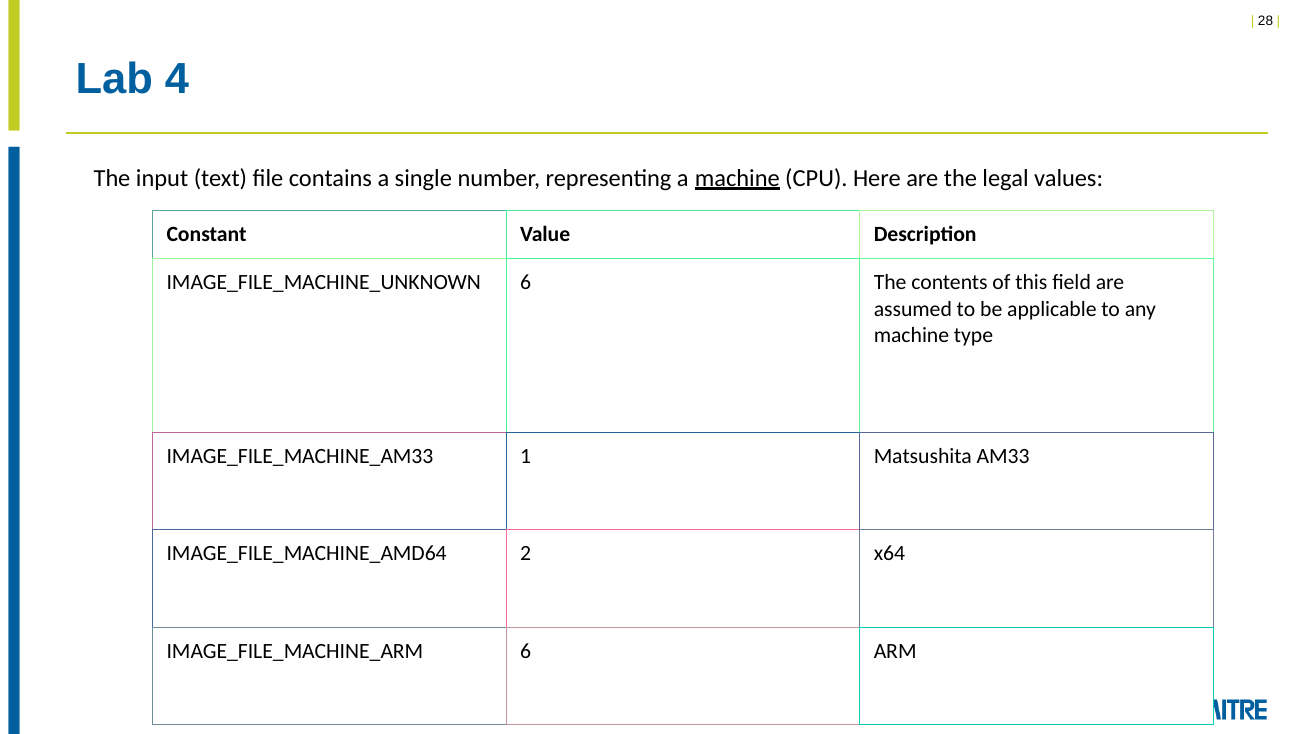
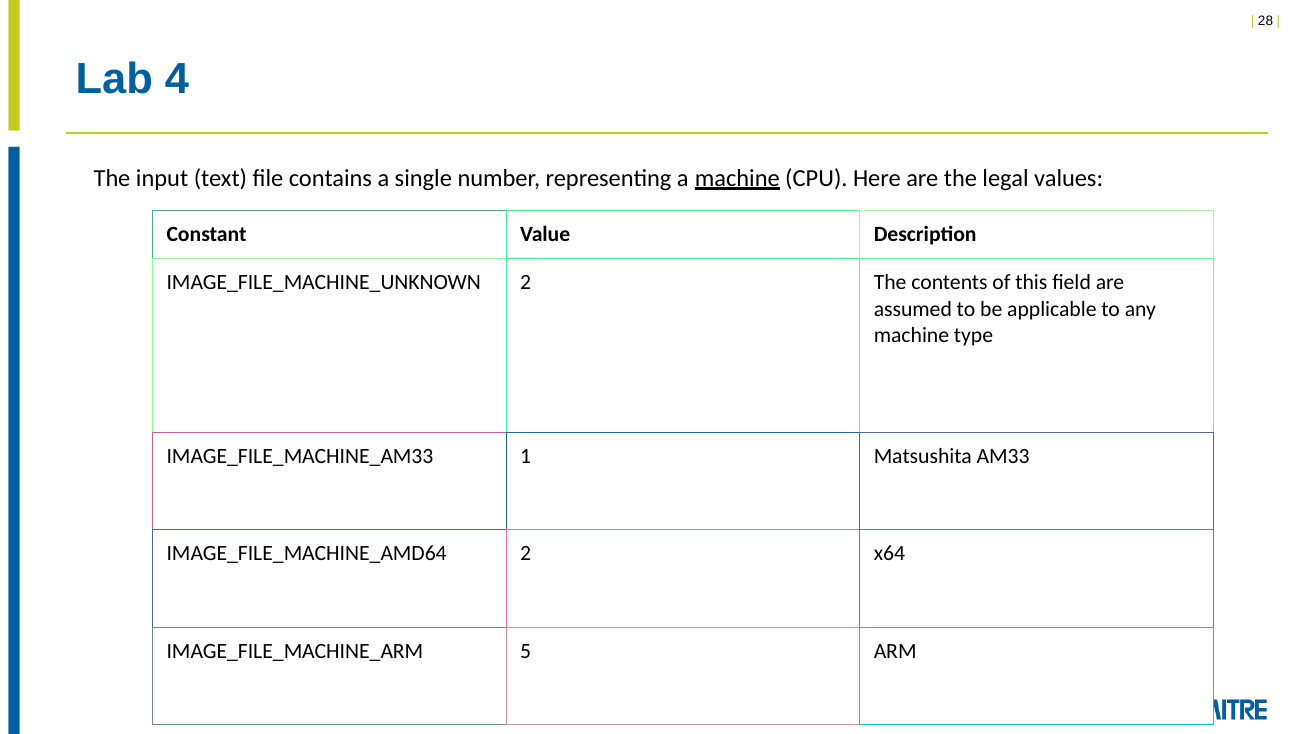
6 at (526, 282): 6 -> 2
6 at (526, 651): 6 -> 5
